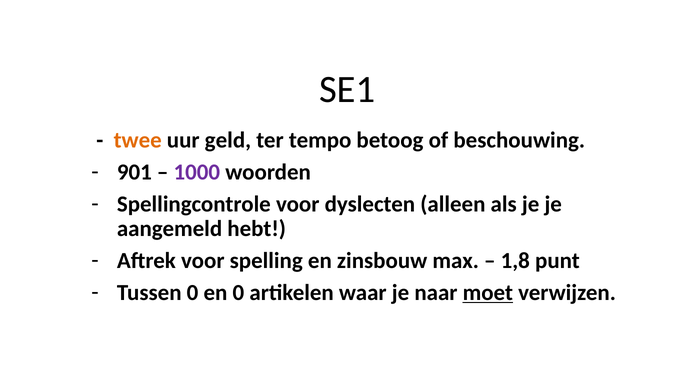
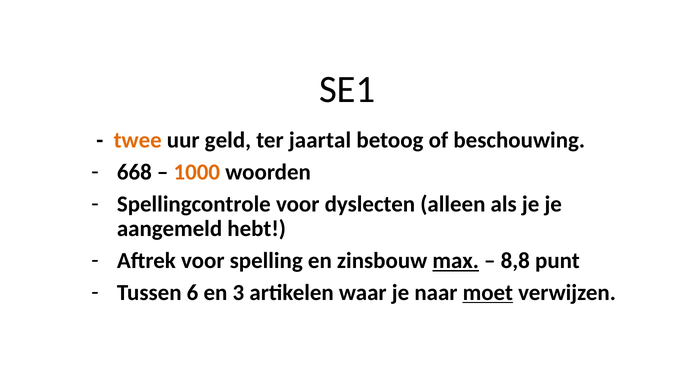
tempo: tempo -> jaartal
901: 901 -> 668
1000 colour: purple -> orange
max underline: none -> present
1,8: 1,8 -> 8,8
Tussen 0: 0 -> 6
en 0: 0 -> 3
